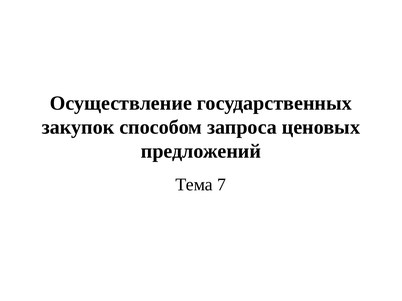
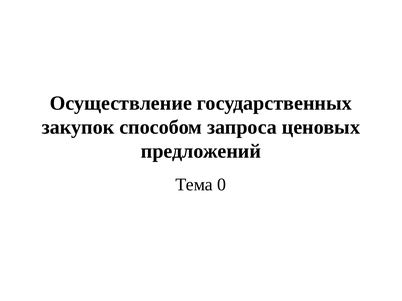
7: 7 -> 0
